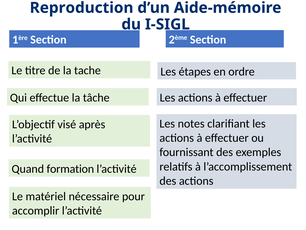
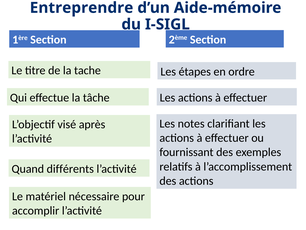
Reproduction: Reproduction -> Entreprendre
formation: formation -> différents
